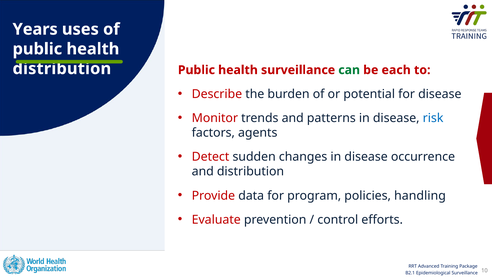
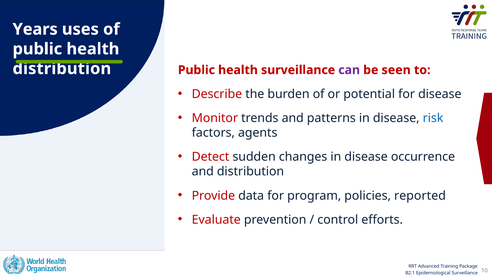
can colour: green -> purple
each: each -> seen
handling: handling -> reported
